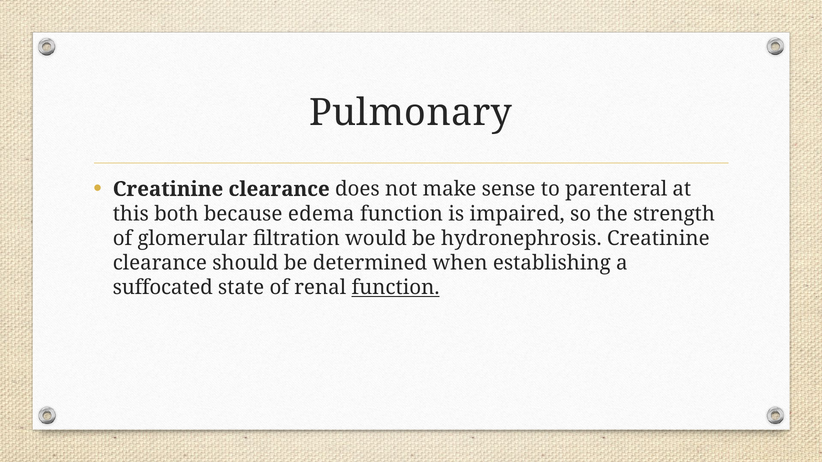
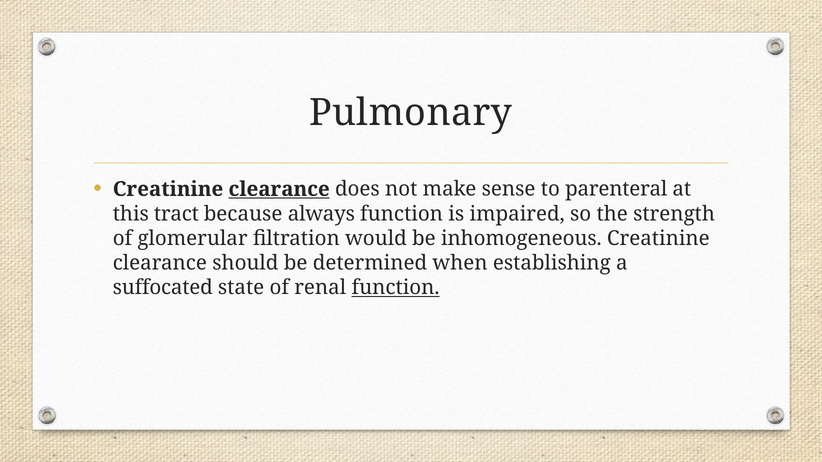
clearance at (279, 189) underline: none -> present
both: both -> tract
edema: edema -> always
hydronephrosis: hydronephrosis -> inhomogeneous
